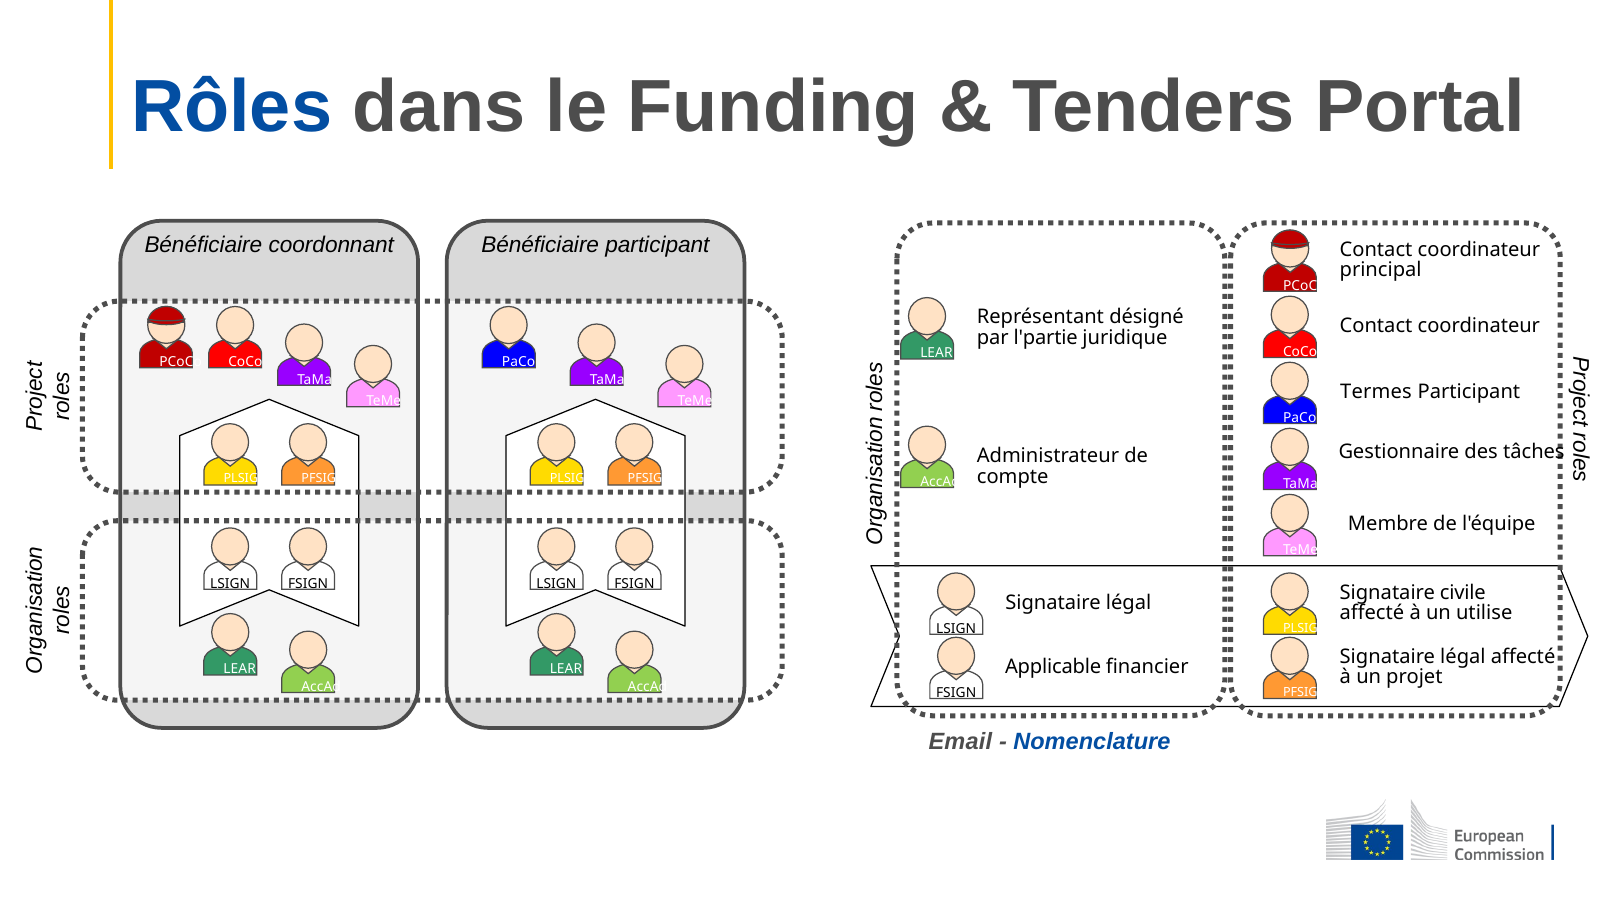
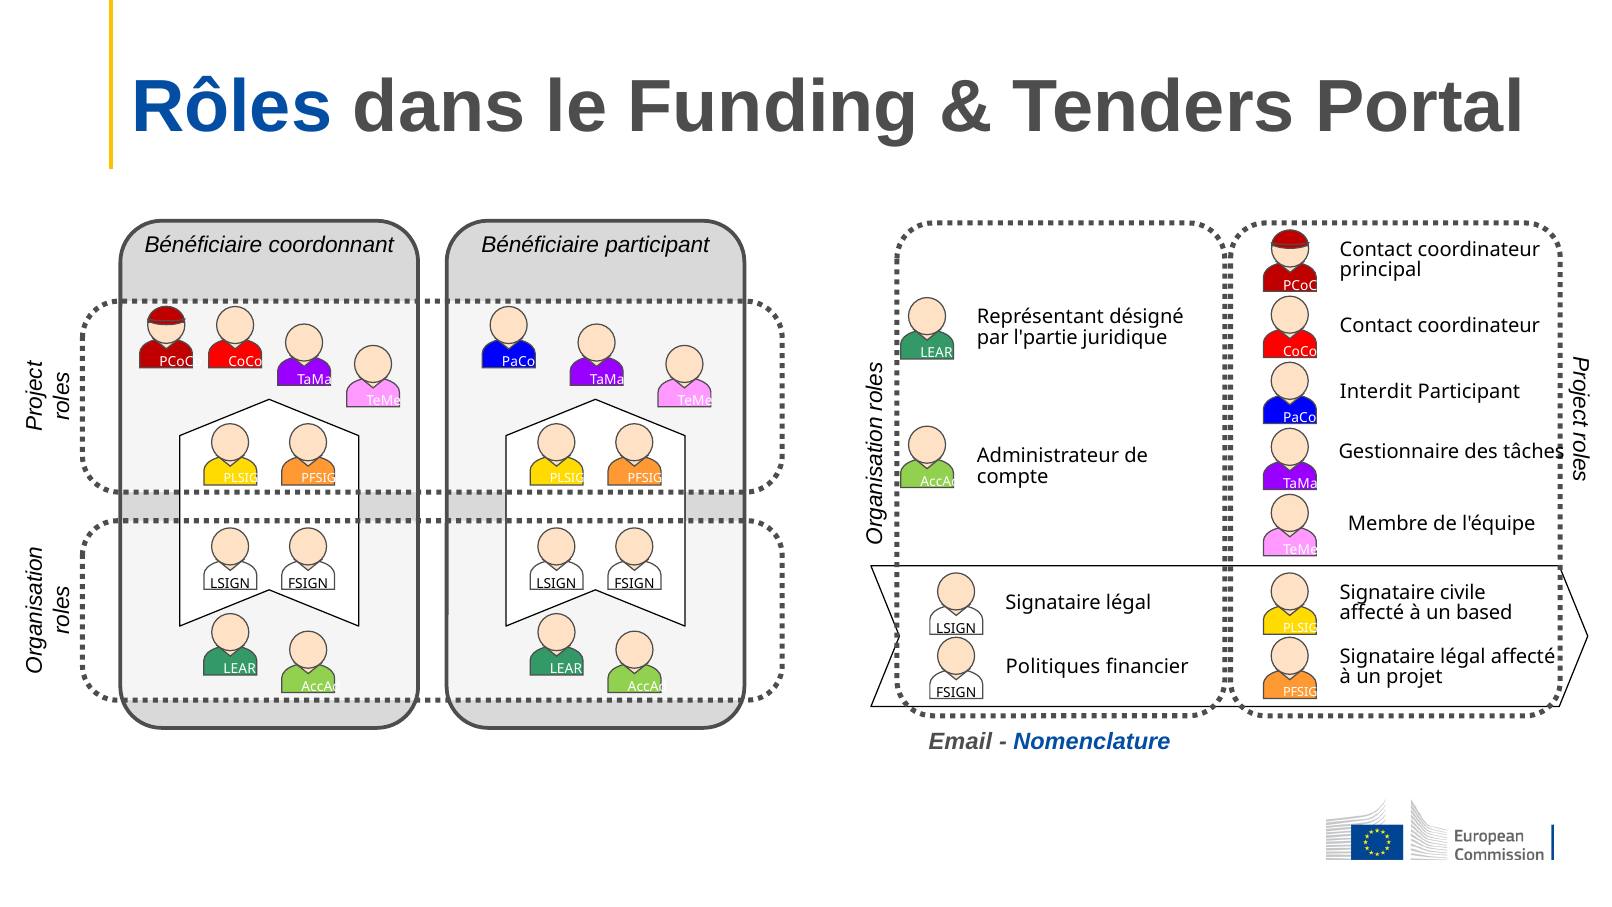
Termes: Termes -> Interdit
utilise: utilise -> based
Applicable: Applicable -> Politiques
